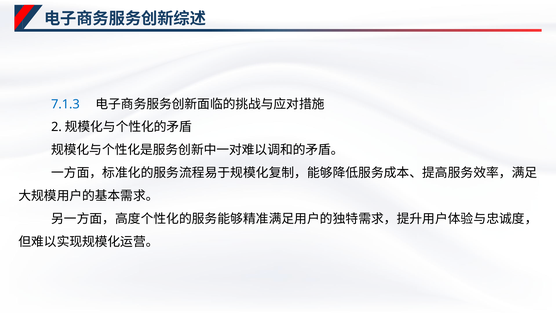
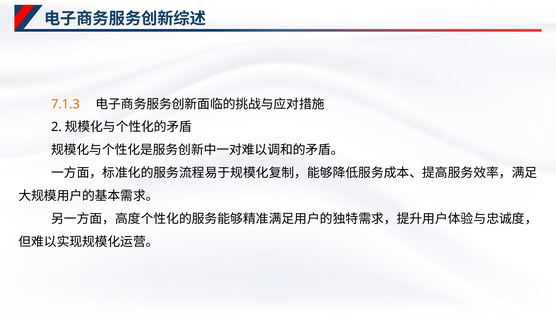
7.1.3 colour: blue -> orange
